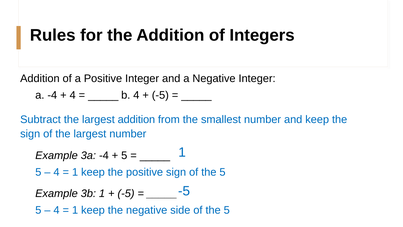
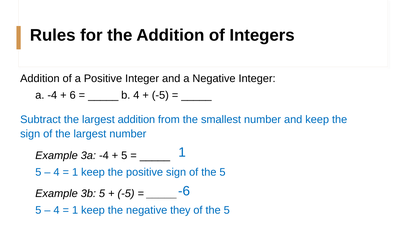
4 at (73, 95): 4 -> 6
-5 at (184, 191): -5 -> -6
3b 1: 1 -> 5
side: side -> they
